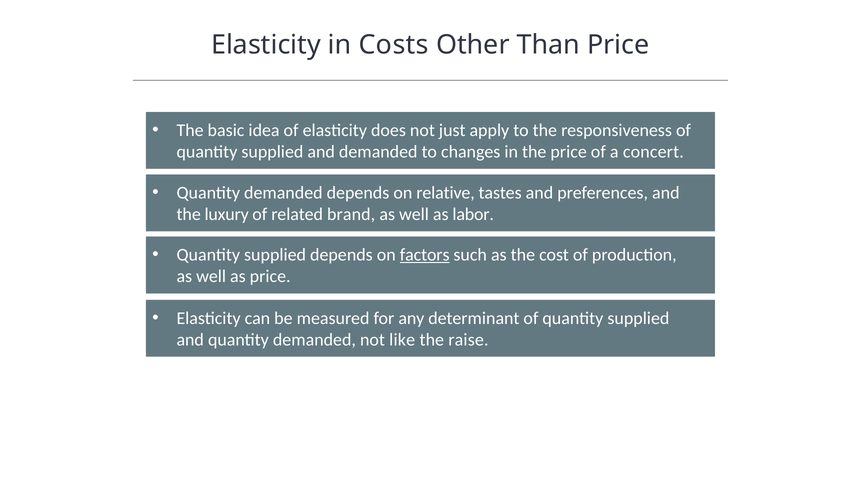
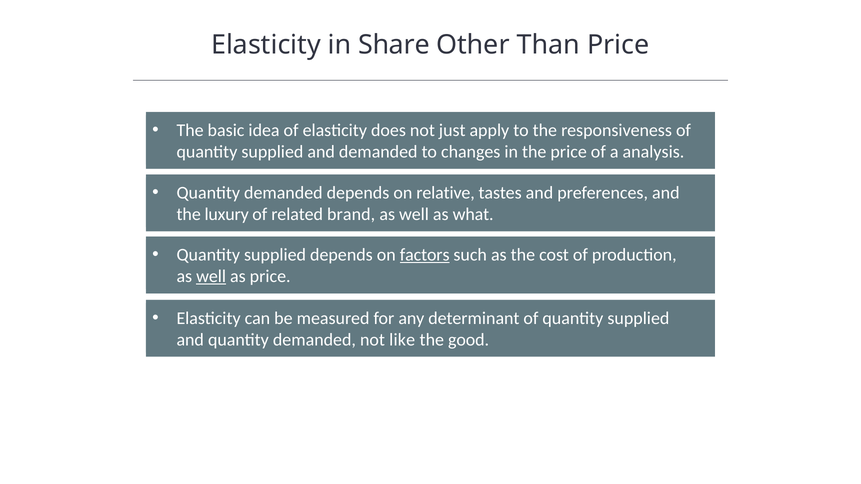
Costs: Costs -> Share
concert: concert -> analysis
labor: labor -> what
well at (211, 277) underline: none -> present
raise: raise -> good
